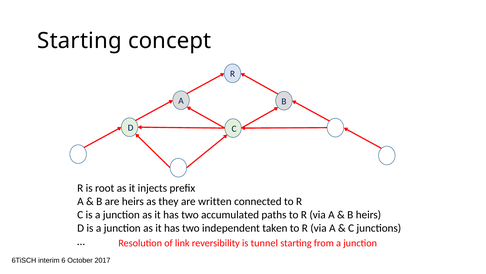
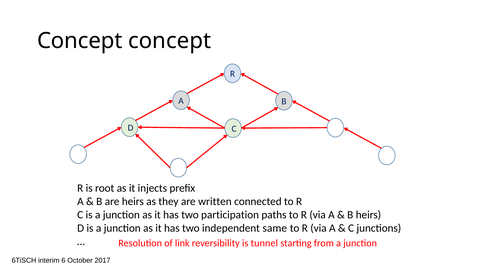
Starting at (80, 41): Starting -> Concept
accumulated: accumulated -> participation
taken: taken -> same
